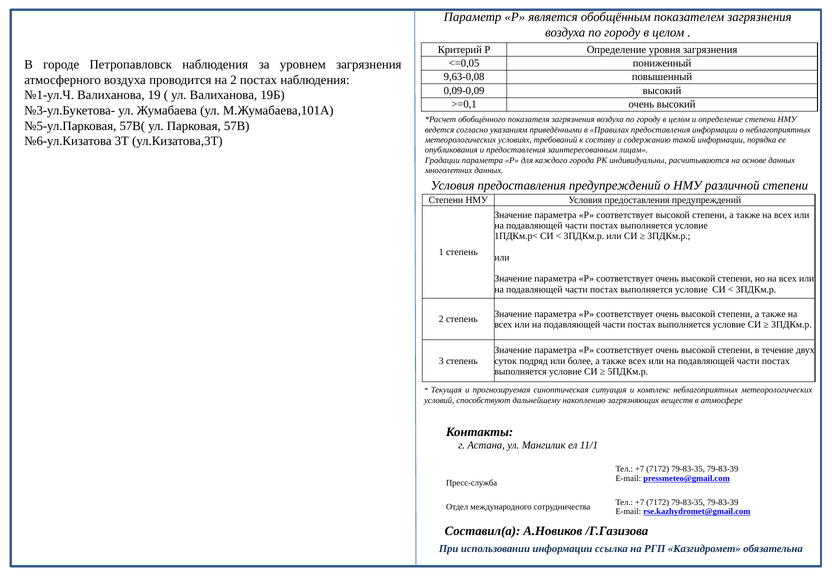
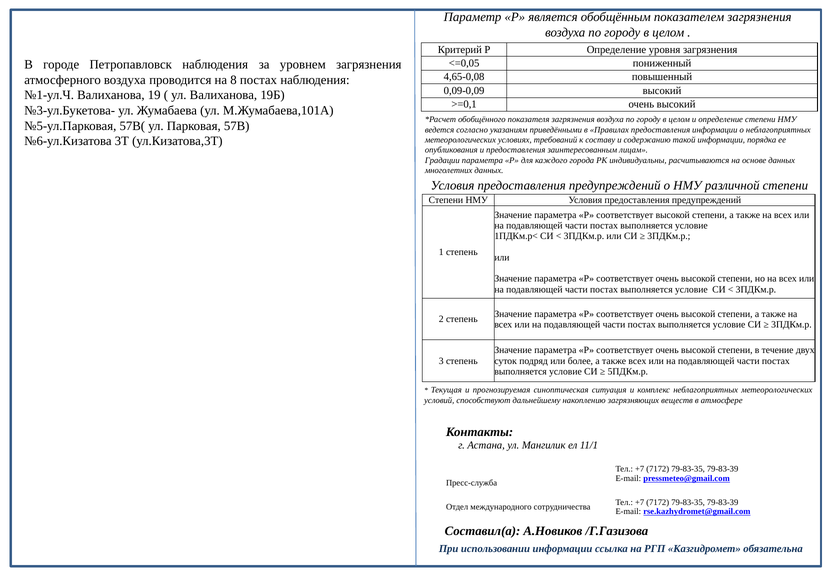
9,63-0,08: 9,63-0,08 -> 4,65-0,08
на 2: 2 -> 8
